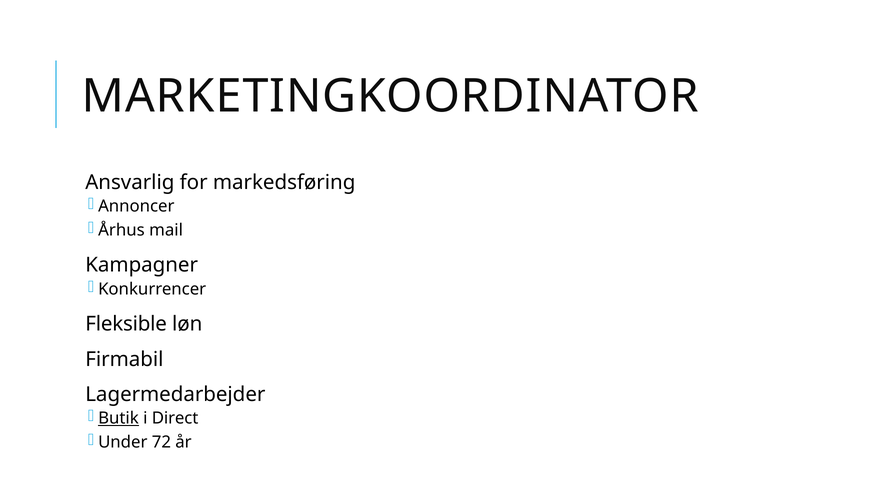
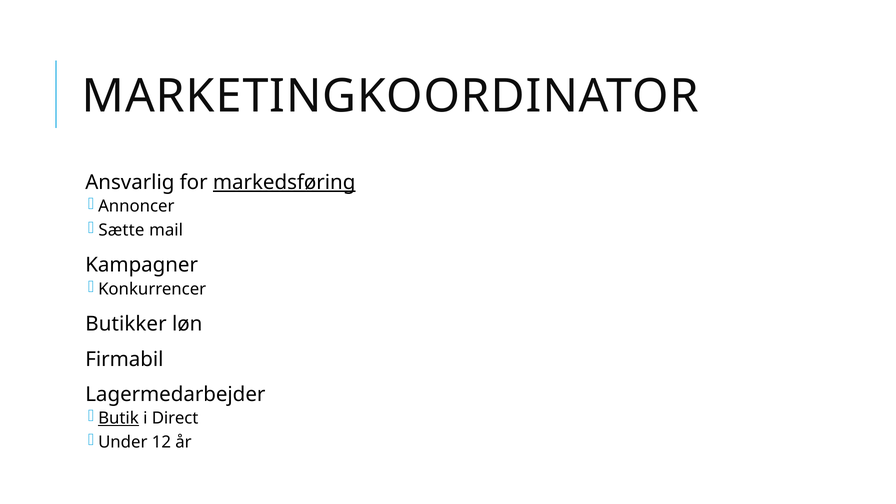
markedsføring underline: none -> present
Århus: Århus -> Sætte
Fleksible: Fleksible -> Butikker
72: 72 -> 12
